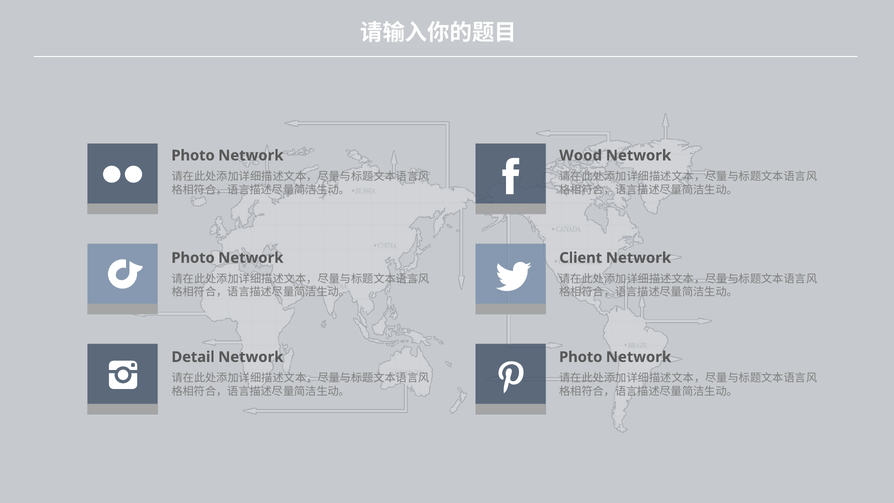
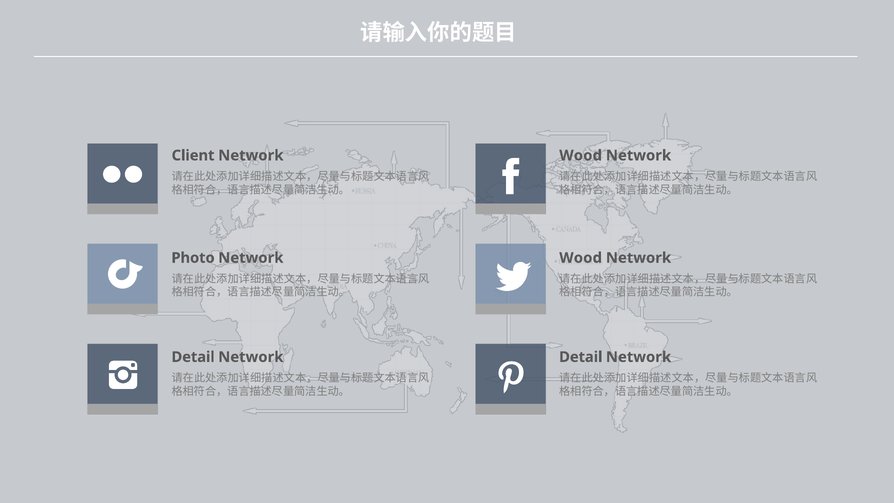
Photo at (193, 155): Photo -> Client
Client at (581, 258): Client -> Wood
Photo at (581, 357): Photo -> Detail
